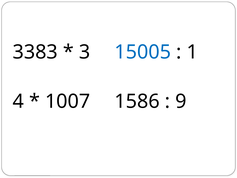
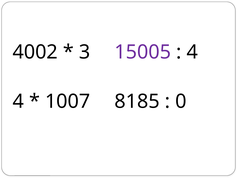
3383: 3383 -> 4002
15005 colour: blue -> purple
1 at (192, 52): 1 -> 4
1586: 1586 -> 8185
9: 9 -> 0
